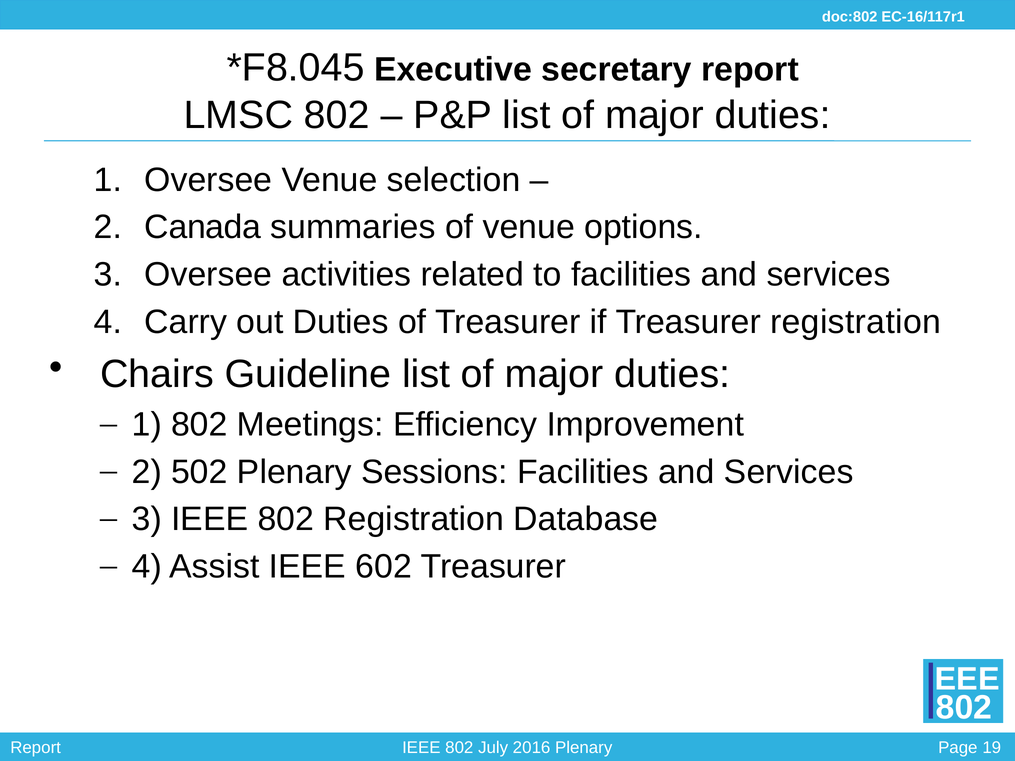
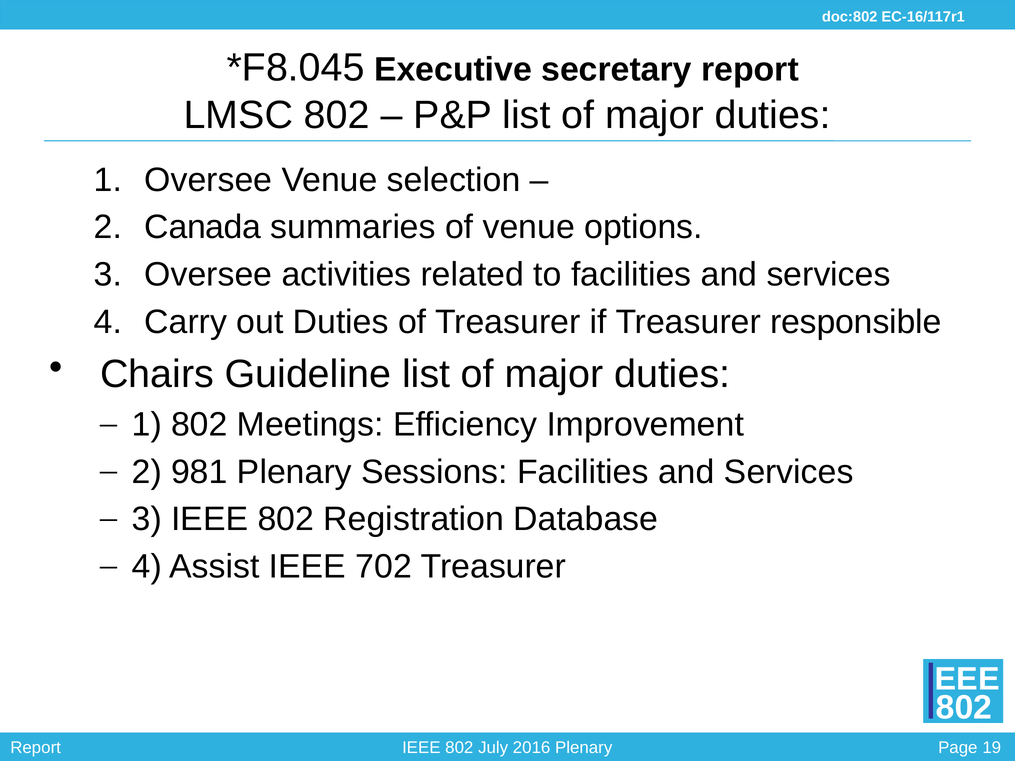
Treasurer registration: registration -> responsible
502: 502 -> 981
602: 602 -> 702
